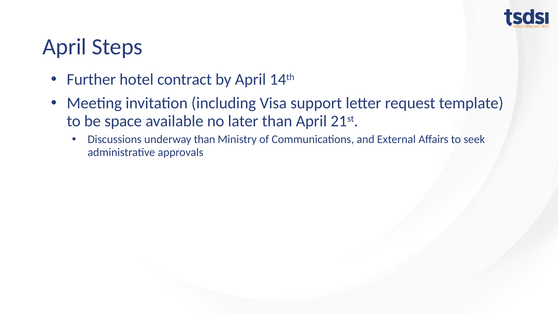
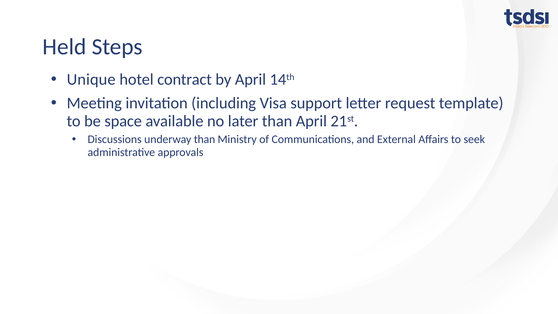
April at (65, 47): April -> Held
Further: Further -> Unique
